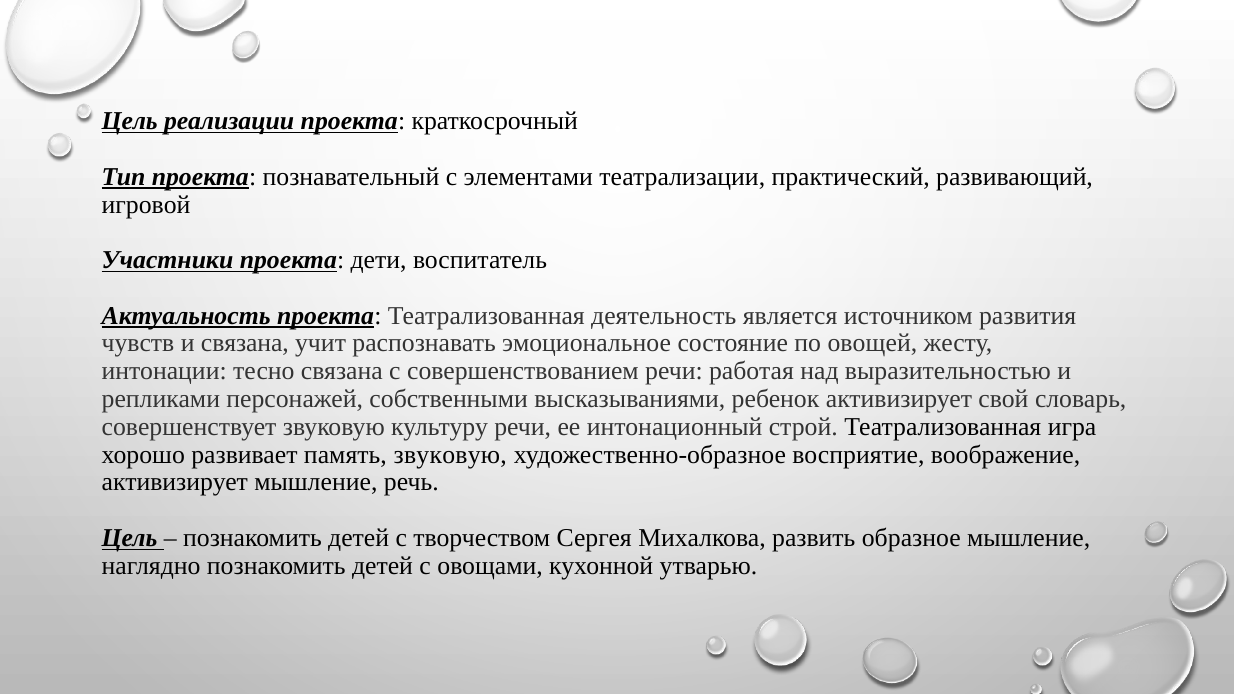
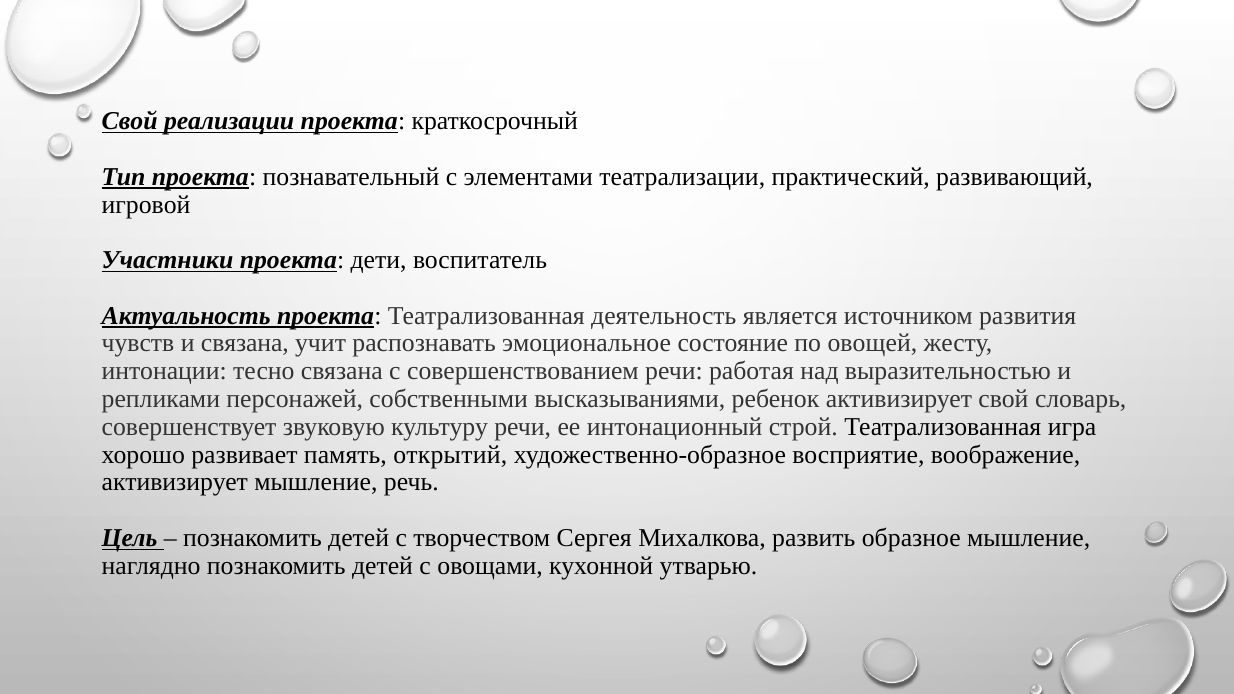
Цель at (130, 121): Цель -> Свой
память звуковую: звуковую -> открытий
